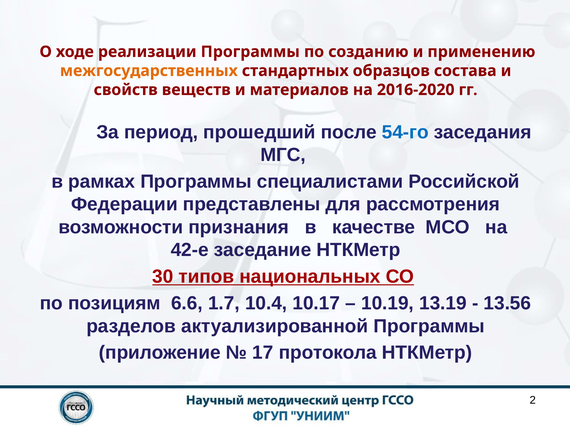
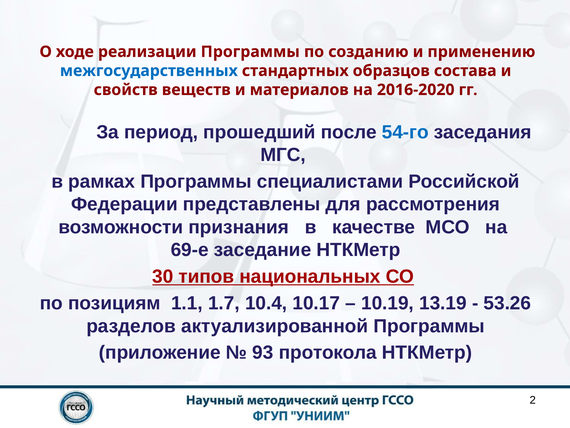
межгосударственных colour: orange -> blue
42‑е: 42‑е -> 69‑е
6.6: 6.6 -> 1.1
13.56: 13.56 -> 53.26
17: 17 -> 93
